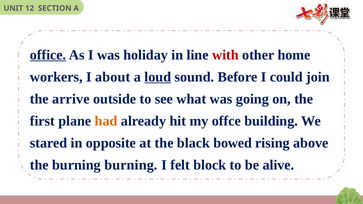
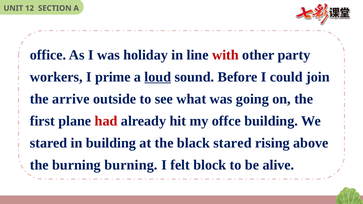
office underline: present -> none
home: home -> party
about: about -> prime
had colour: orange -> red
in opposite: opposite -> building
black bowed: bowed -> stared
